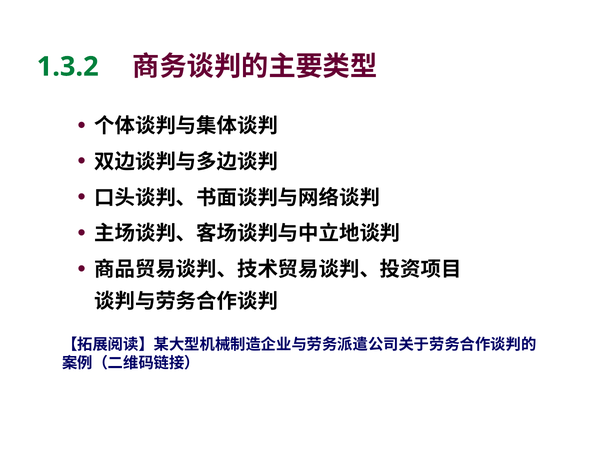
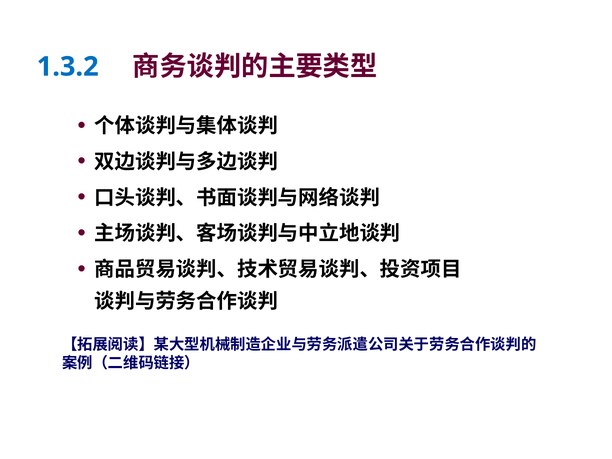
1.3.2 colour: green -> blue
